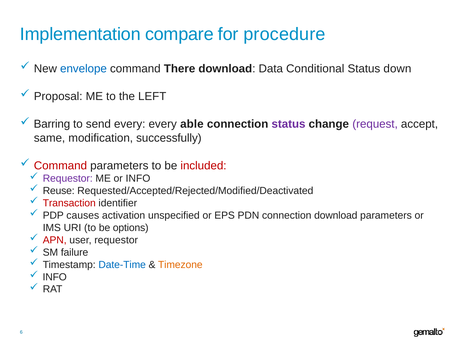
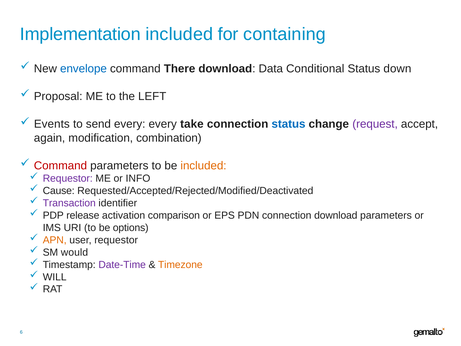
Implementation compare: compare -> included
procedure: procedure -> containing
Barring: Barring -> Events
able: able -> take
status at (289, 124) colour: purple -> blue
same: same -> again
successfully: successfully -> combination
included at (203, 165) colour: red -> orange
Reuse: Reuse -> Cause
Transaction colour: red -> purple
causes: causes -> release
unspecified: unspecified -> comparison
APN colour: red -> orange
failure: failure -> would
Date-Time colour: blue -> purple
INFO at (55, 277): INFO -> WILL
